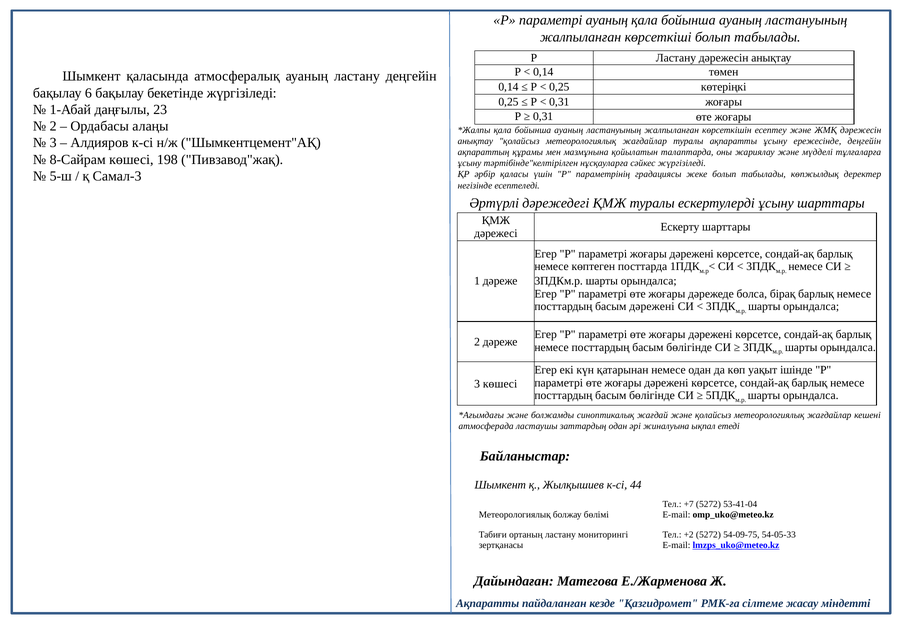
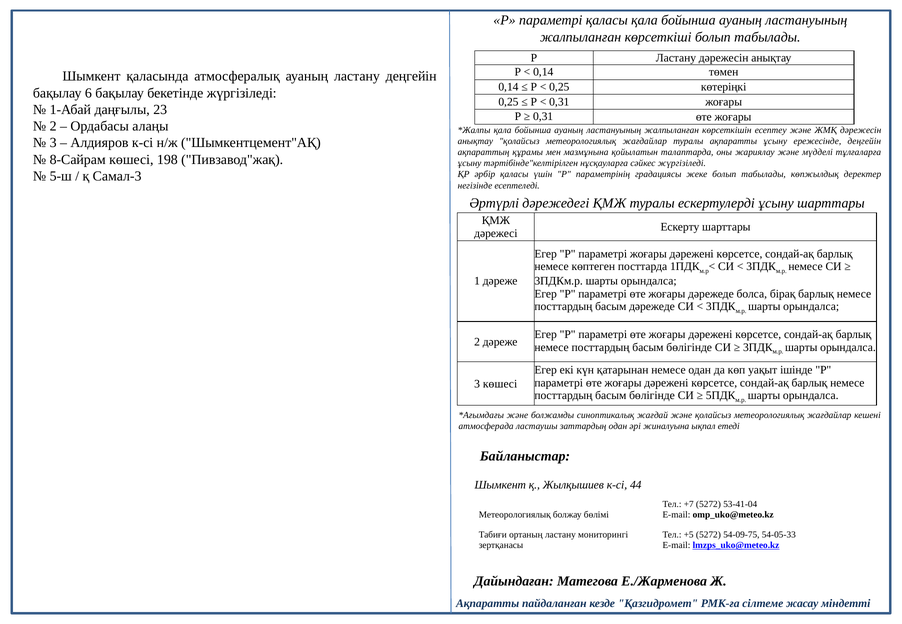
параметрі ауаның: ауаның -> қаласы
басым дәрежені: дәрежені -> дәрежеде
+2: +2 -> +5
